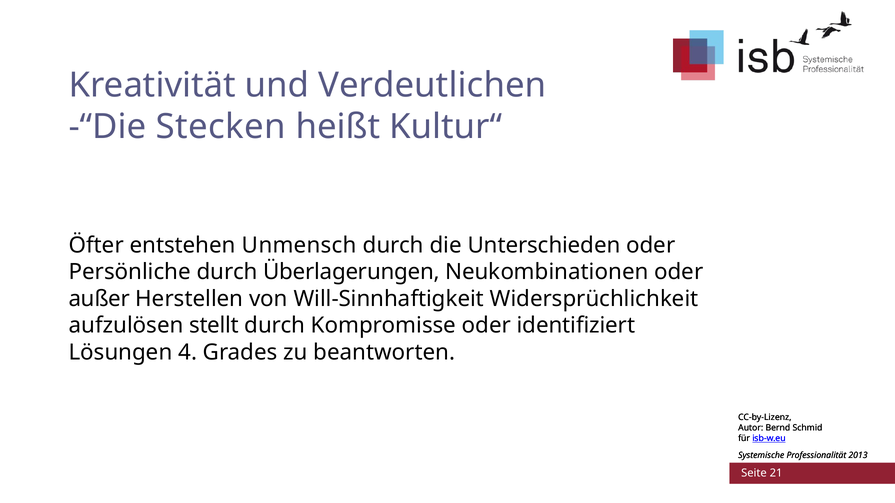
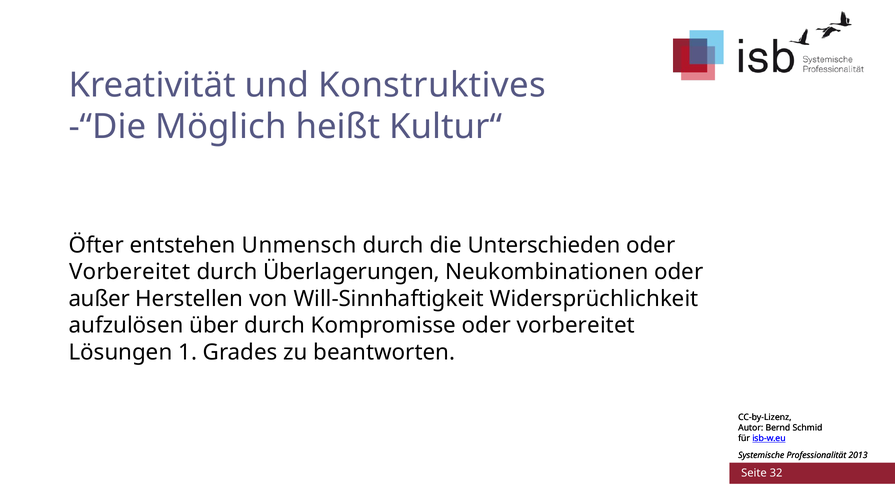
Verdeutlichen: Verdeutlichen -> Konstruktives
Stecken: Stecken -> Möglich
Persönliche at (130, 272): Persönliche -> Vorbereitet
stellt: stellt -> über
Kompromisse oder identifiziert: identifiziert -> vorbereitet
4: 4 -> 1
21: 21 -> 32
